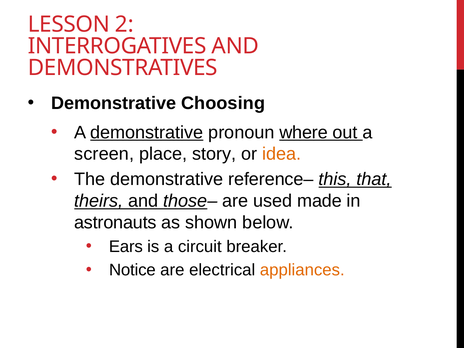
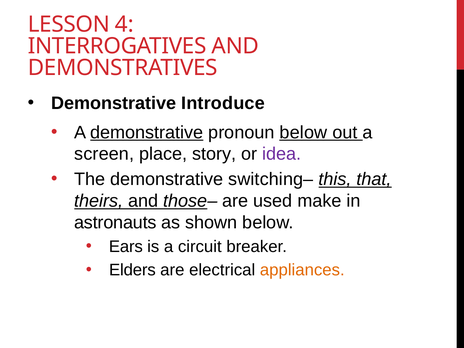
2: 2 -> 4
Choosing: Choosing -> Introduce
pronoun where: where -> below
idea colour: orange -> purple
reference–: reference– -> switching–
made: made -> make
Notice: Notice -> Elders
